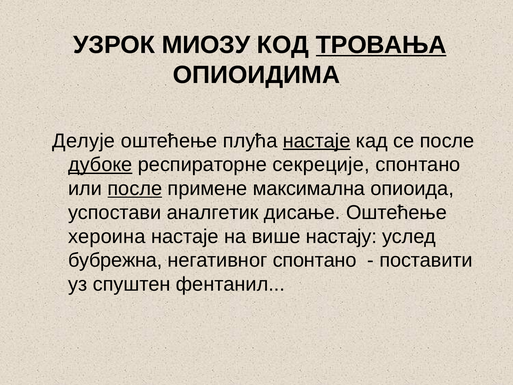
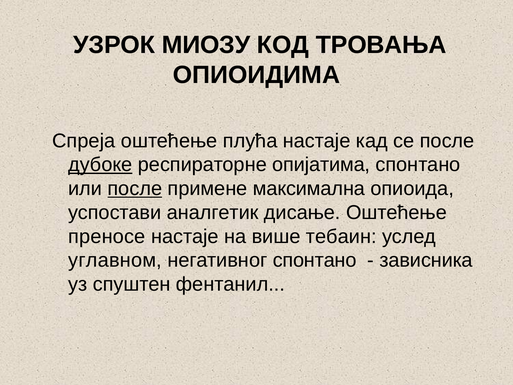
ТРОВАЊА underline: present -> none
Делује: Делује -> Спреја
настаје at (317, 141) underline: present -> none
секреције: секреције -> опијатима
хероина: хероина -> преносе
настају: настају -> тебаин
бубрежна: бубрежна -> углавном
поставити: поставити -> зависника
